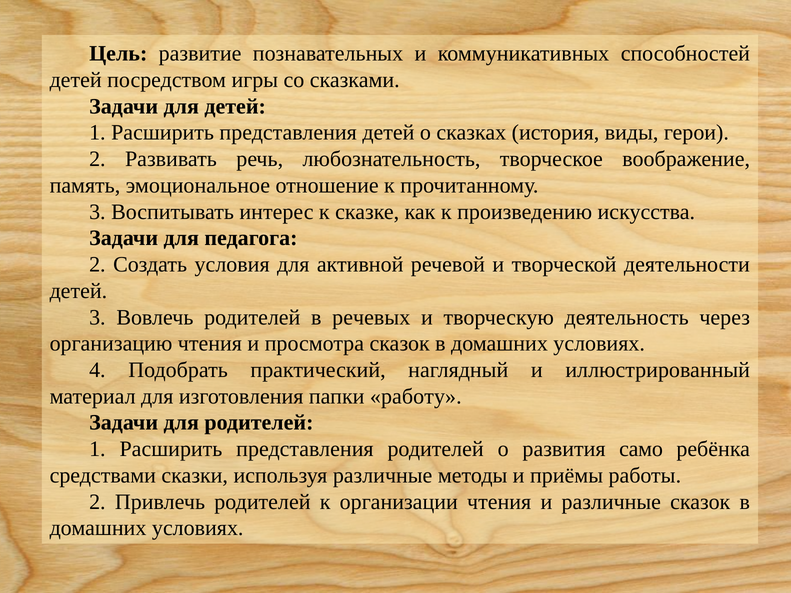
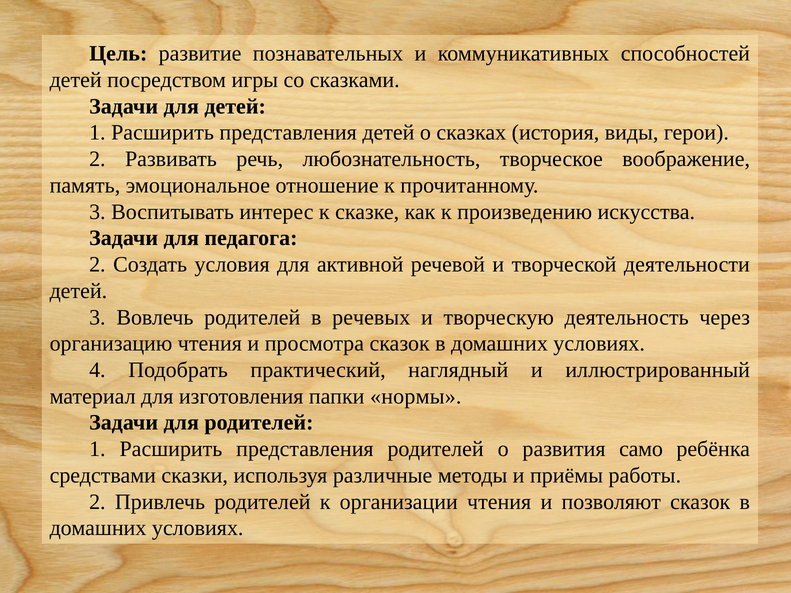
работу: работу -> нормы
и различные: различные -> позволяют
